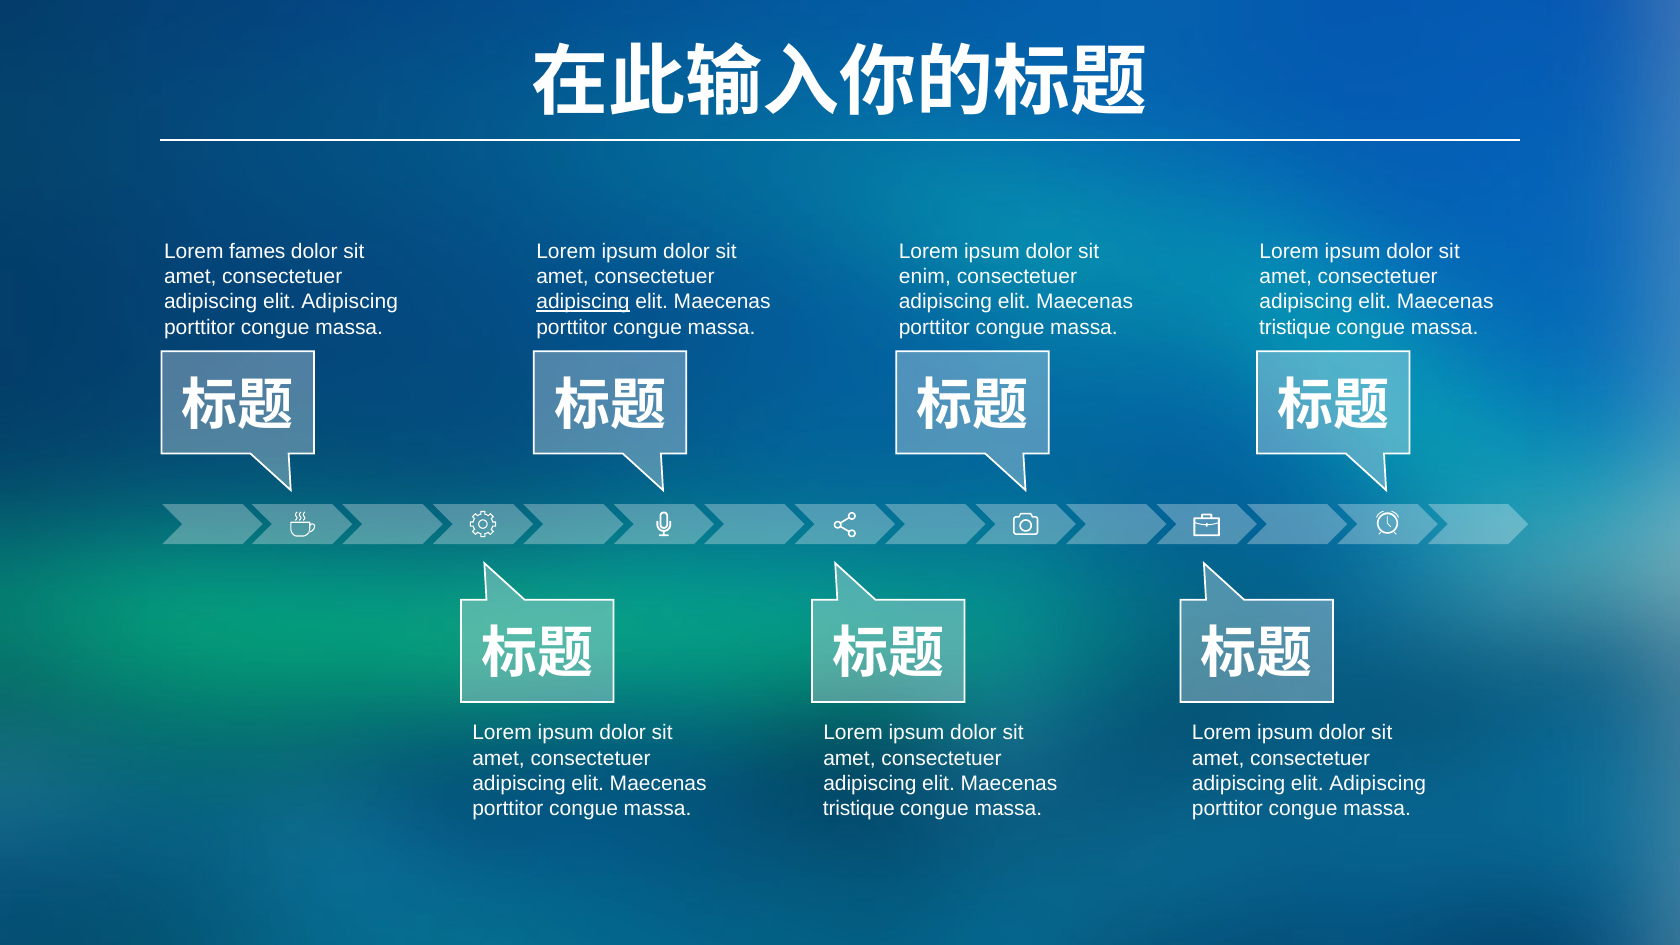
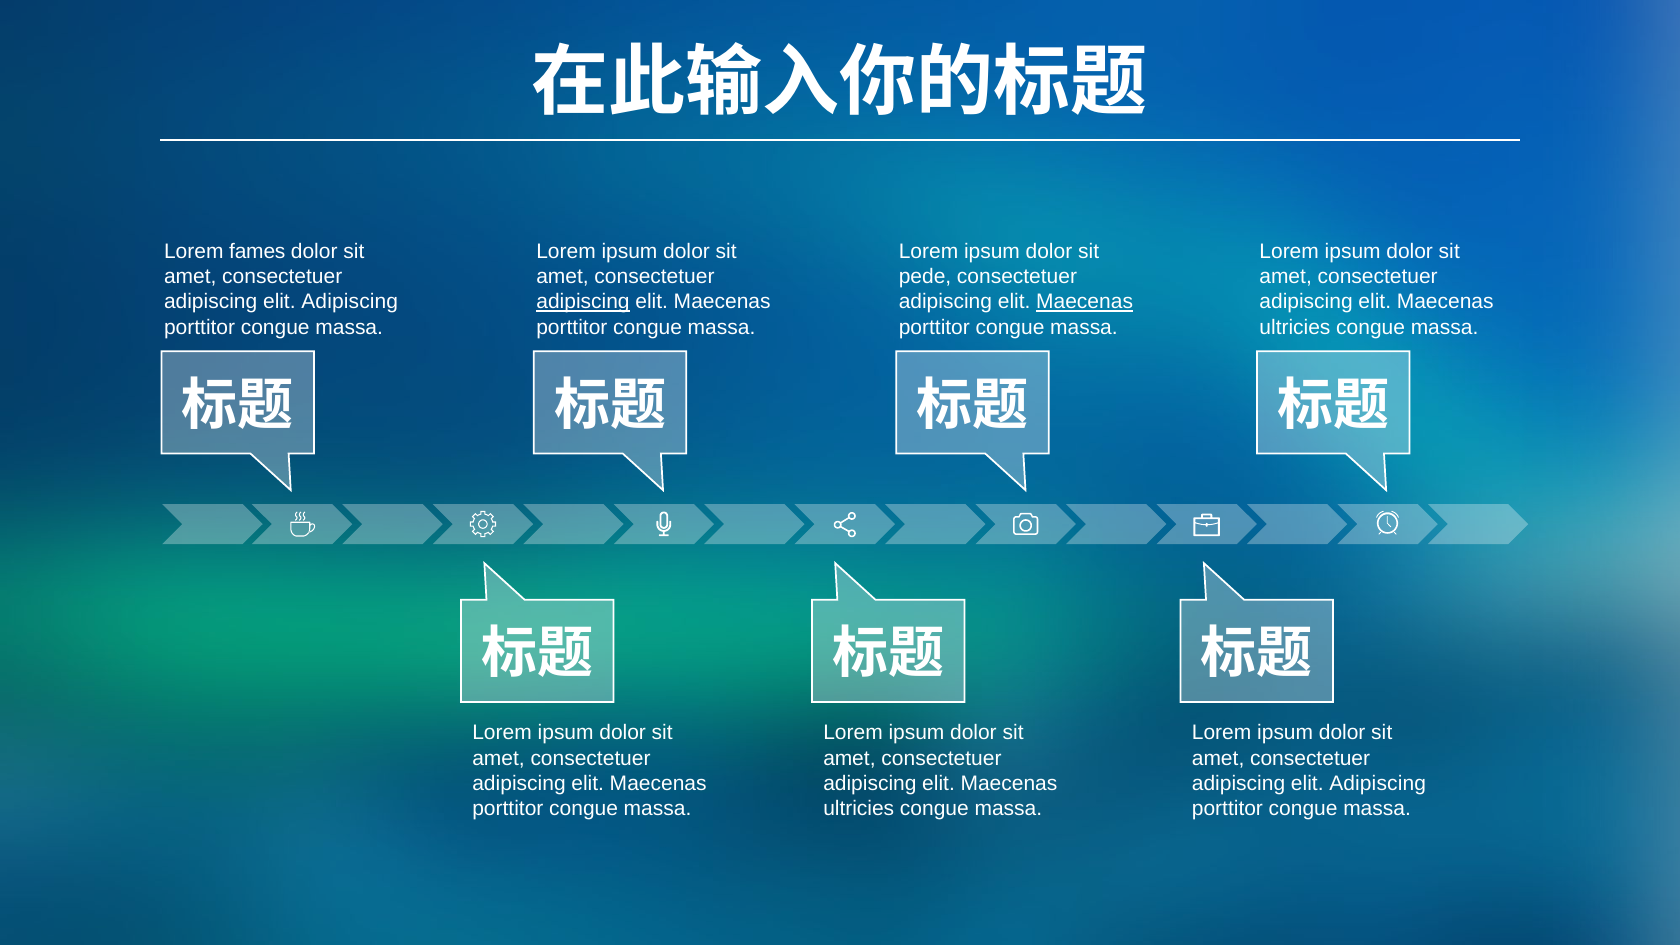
enim: enim -> pede
Maecenas at (1085, 302) underline: none -> present
tristique at (1295, 327): tristique -> ultricies
tristique at (859, 809): tristique -> ultricies
